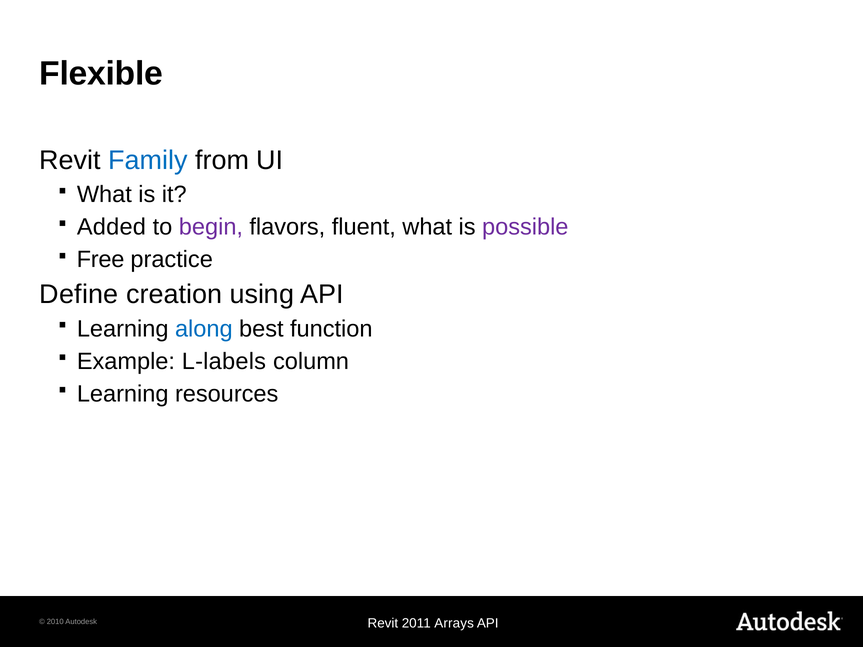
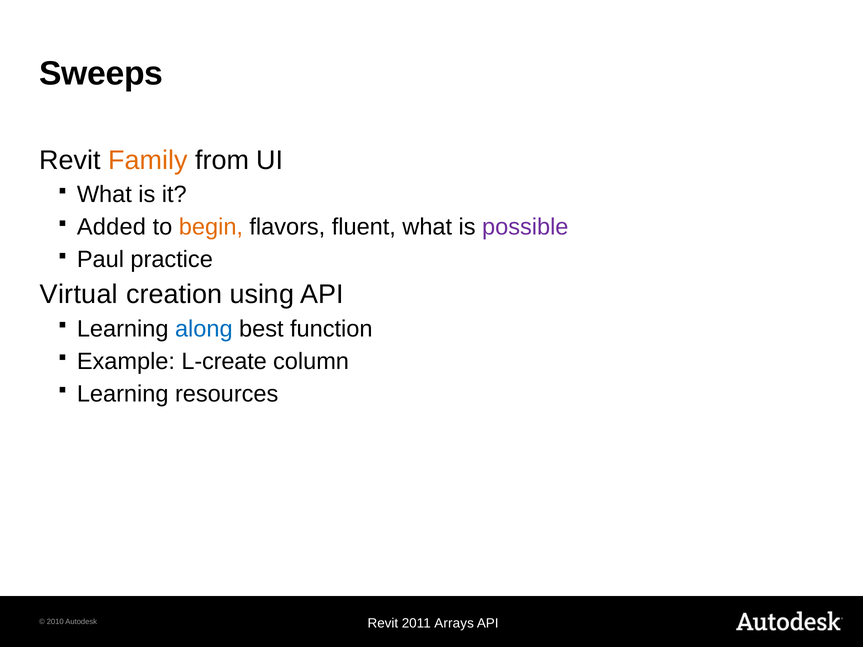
Flexible: Flexible -> Sweeps
Family colour: blue -> orange
begin colour: purple -> orange
Free: Free -> Paul
Define: Define -> Virtual
L-labels: L-labels -> L-create
